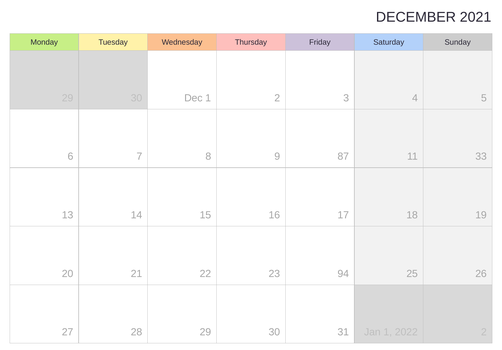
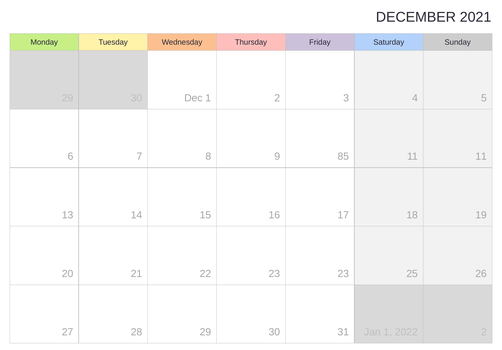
87: 87 -> 85
11 33: 33 -> 11
23 94: 94 -> 23
